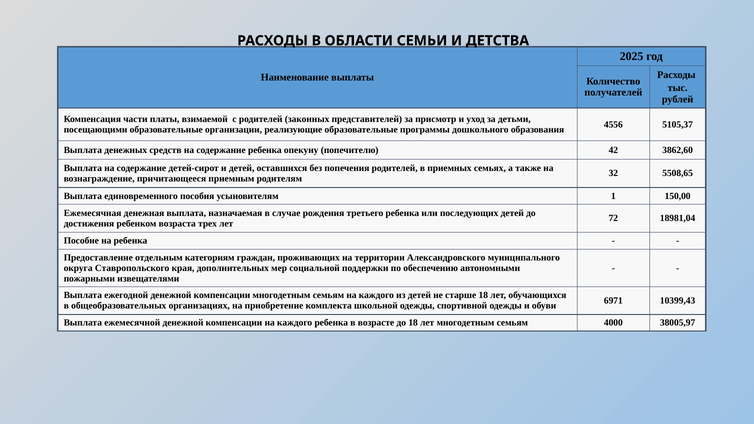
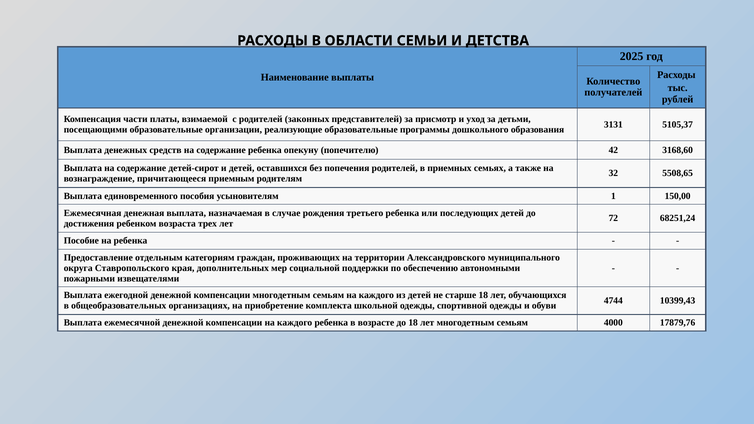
4556: 4556 -> 3131
3862,60: 3862,60 -> 3168,60
18981,04: 18981,04 -> 68251,24
6971: 6971 -> 4744
38005,97: 38005,97 -> 17879,76
